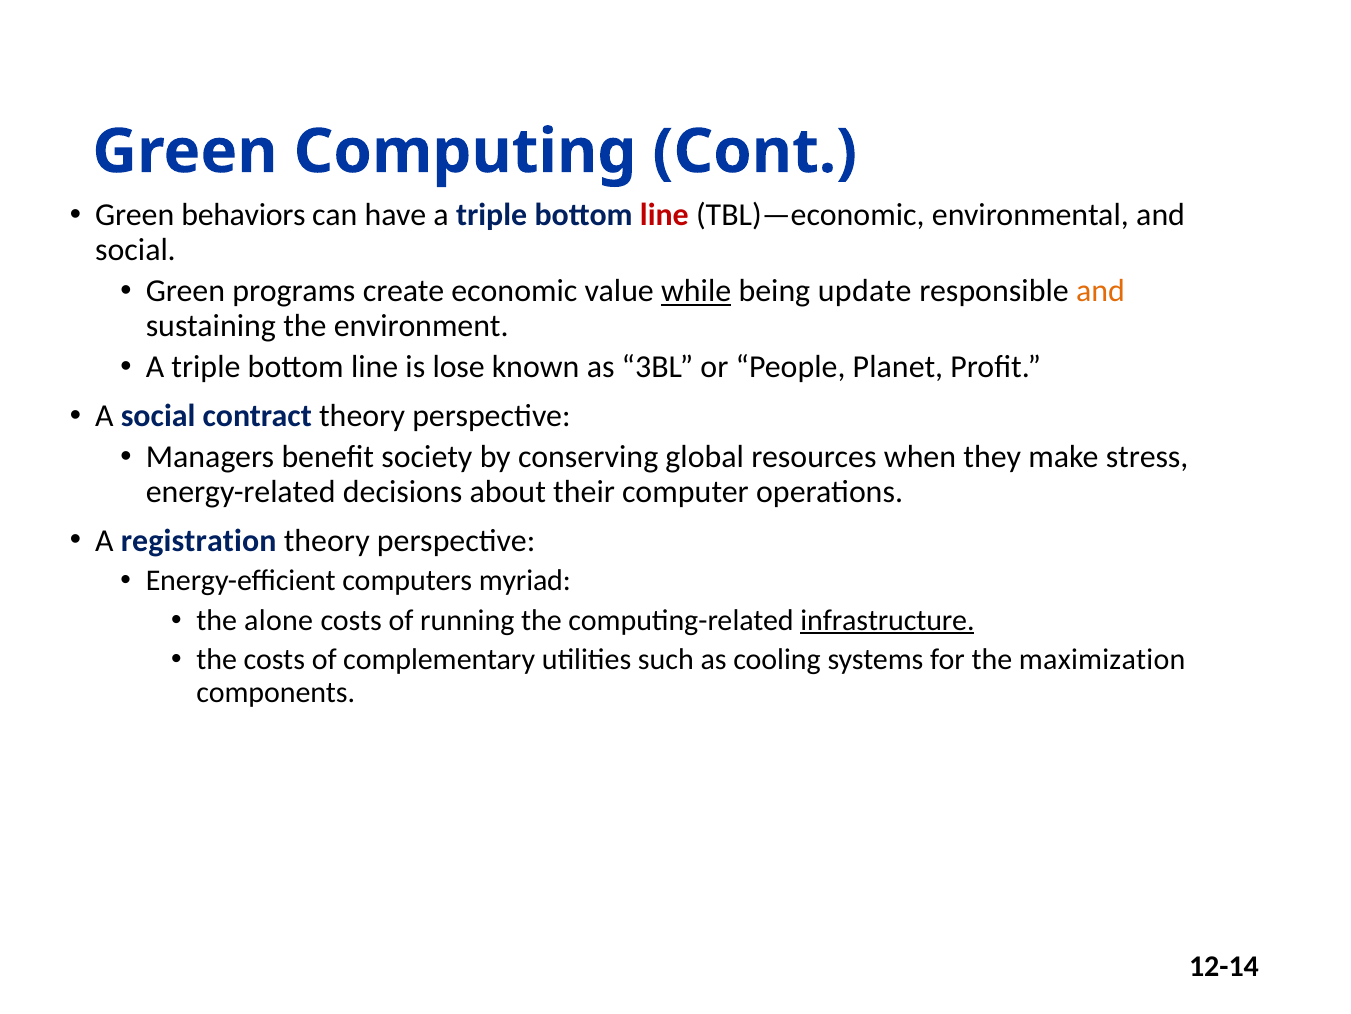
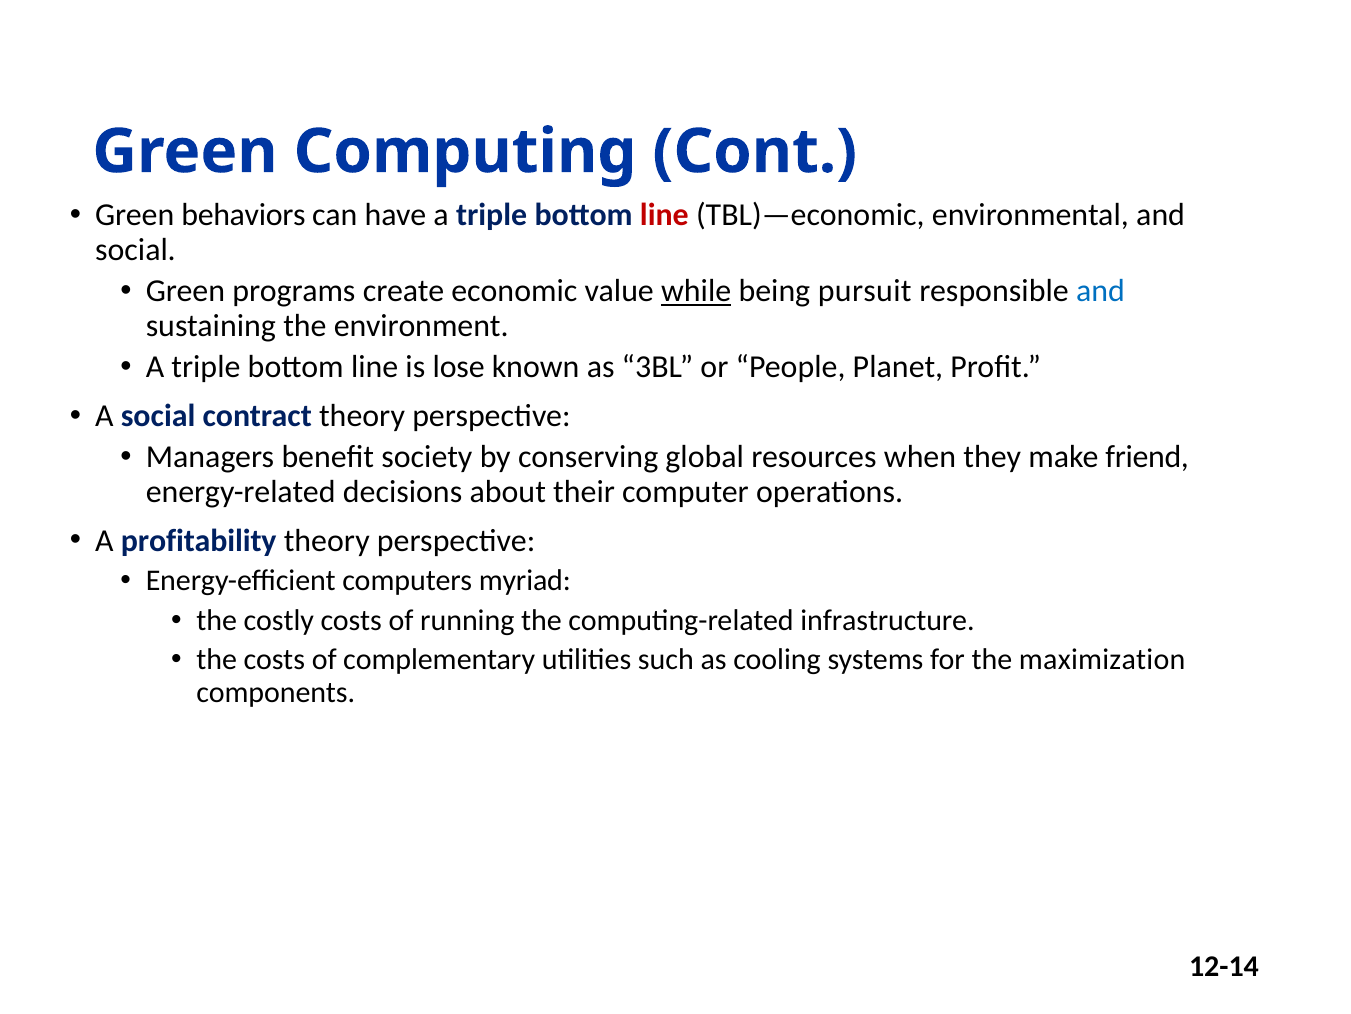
update: update -> pursuit
and at (1100, 291) colour: orange -> blue
stress: stress -> friend
registration: registration -> profitability
alone: alone -> costly
infrastructure underline: present -> none
